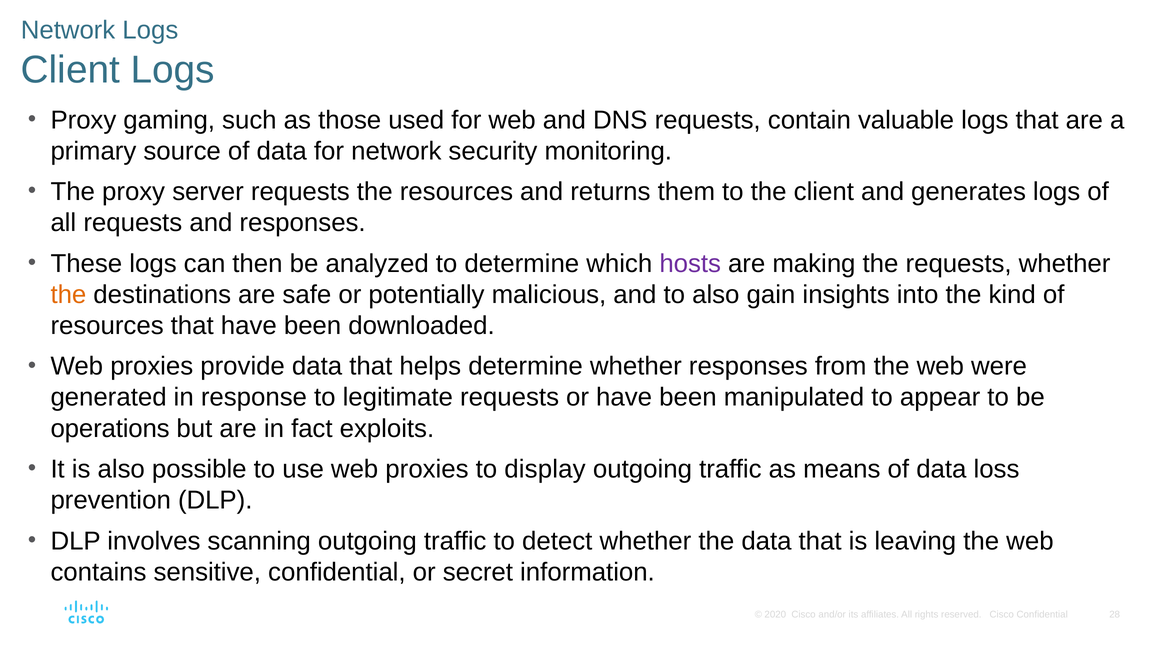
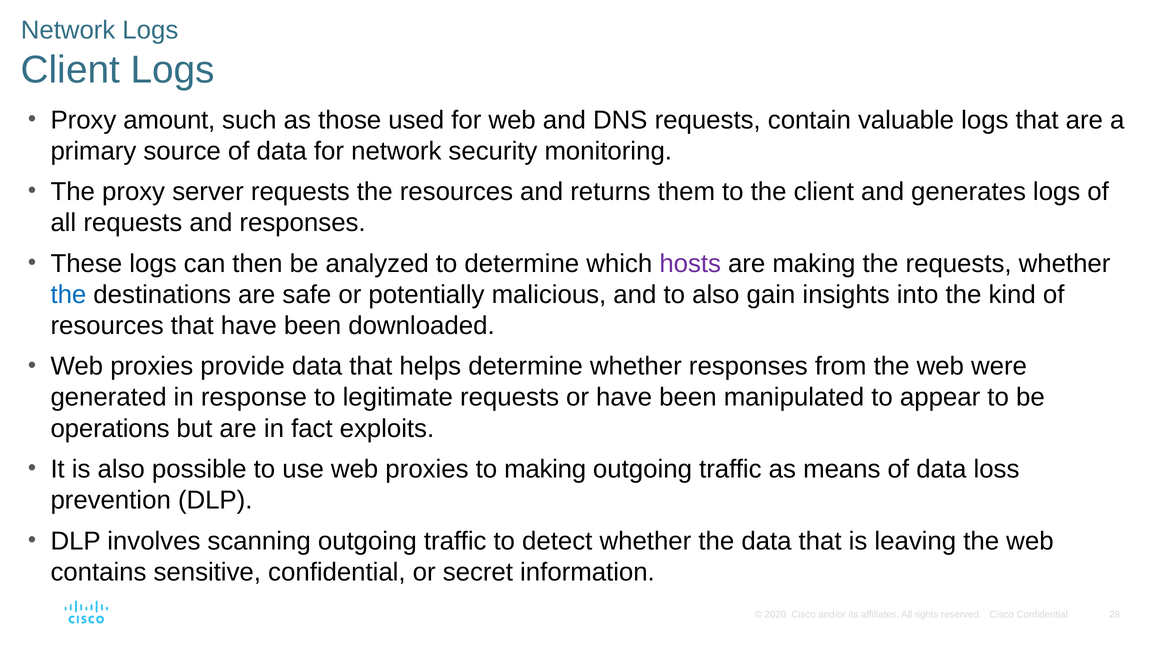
gaming: gaming -> amount
the at (68, 295) colour: orange -> blue
to display: display -> making
